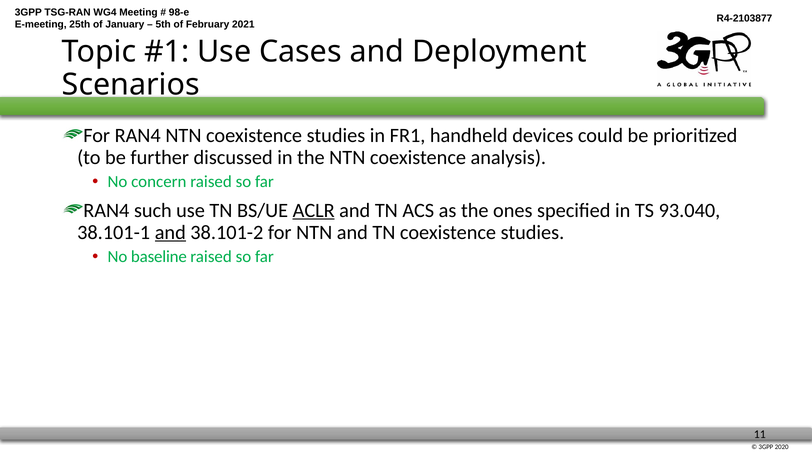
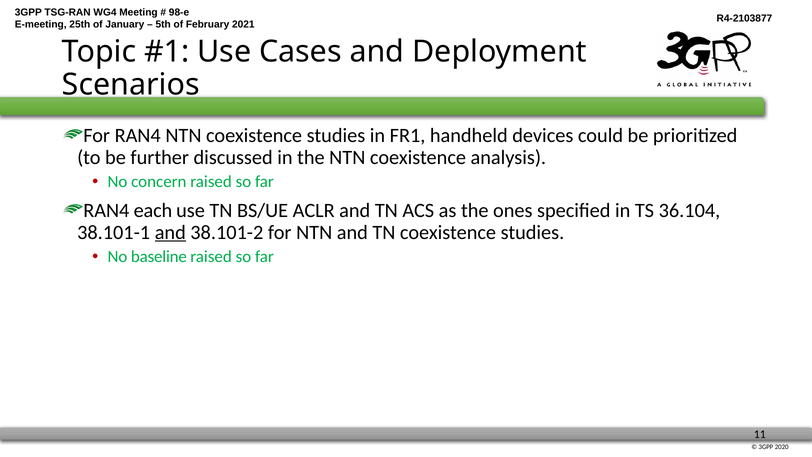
such: such -> each
ACLR underline: present -> none
93.040: 93.040 -> 36.104
